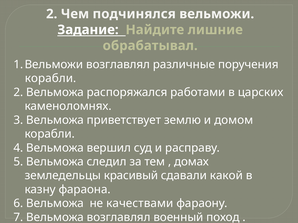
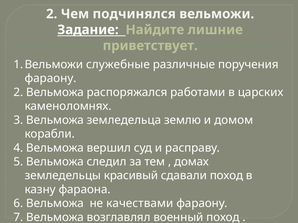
обрабатывал: обрабатывал -> приветствует
возглавлял at (118, 65): возглавлял -> служебные
корабли at (51, 79): корабли -> фараону
приветствует: приветствует -> земледельца
сдавали какой: какой -> поход
